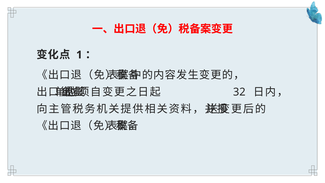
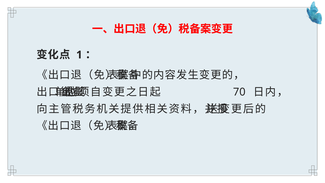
32: 32 -> 70
